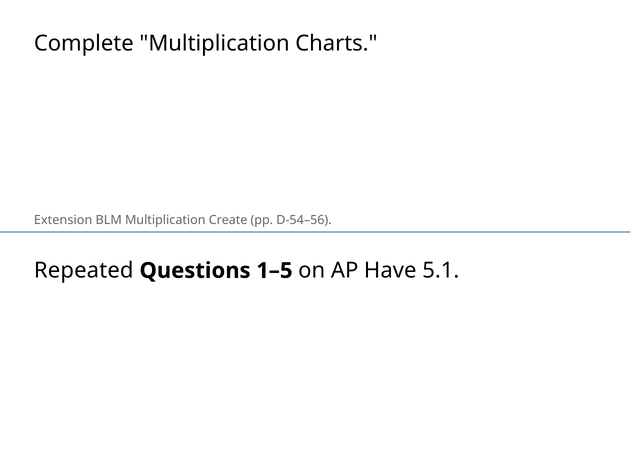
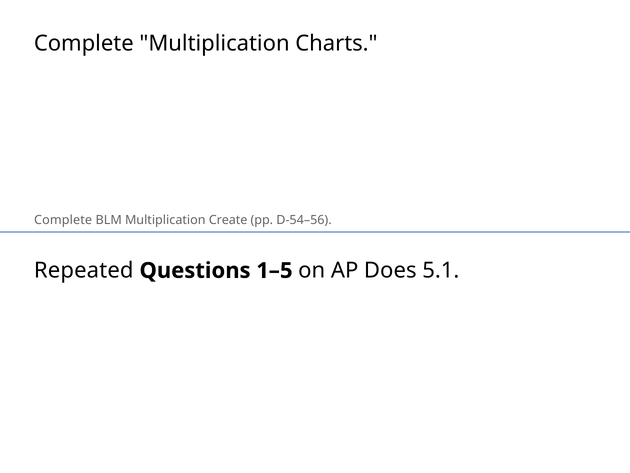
Extension at (63, 220): Extension -> Complete
Have: Have -> Does
